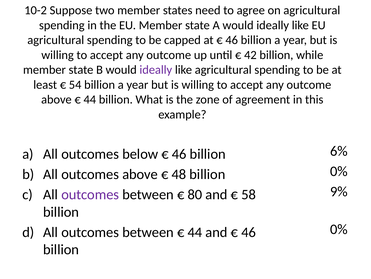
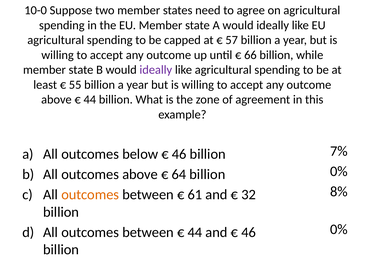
10-2: 10-2 -> 10-0
46 at (232, 40): 46 -> 57
42: 42 -> 66
54: 54 -> 55
6%: 6% -> 7%
48: 48 -> 64
9%: 9% -> 8%
outcomes at (90, 194) colour: purple -> orange
80: 80 -> 61
58: 58 -> 32
